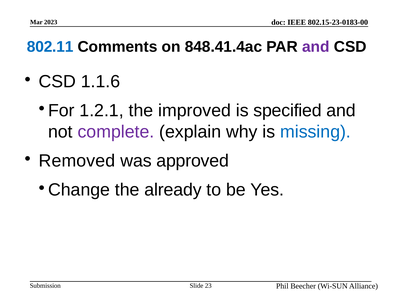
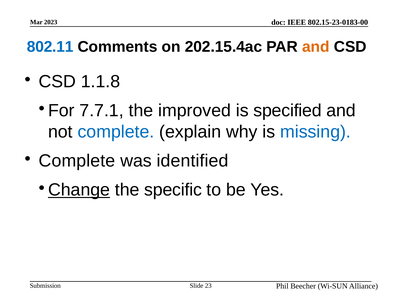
848.41.4ac: 848.41.4ac -> 202.15.4ac
and at (316, 47) colour: purple -> orange
1.1.6: 1.1.6 -> 1.1.8
1.2.1: 1.2.1 -> 7.7.1
complete at (116, 132) colour: purple -> blue
Removed at (77, 161): Removed -> Complete
approved: approved -> identified
Change underline: none -> present
already: already -> specific
